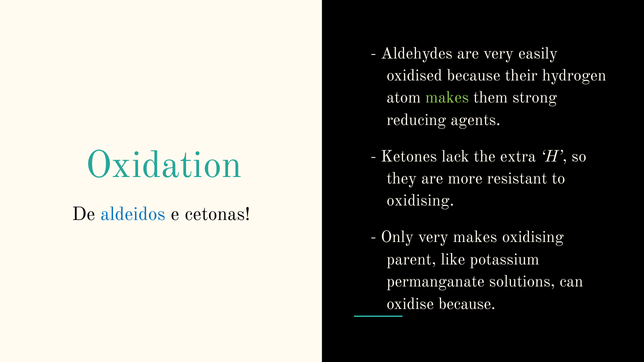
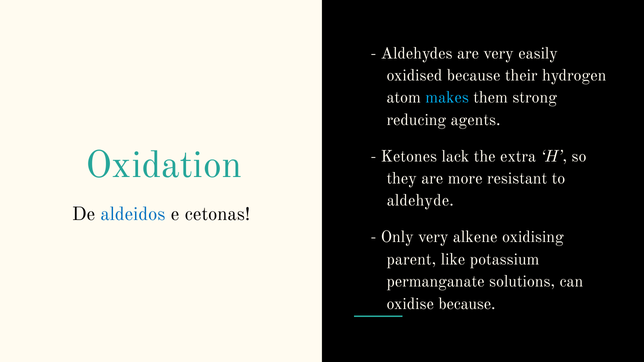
makes at (447, 98) colour: light green -> light blue
oxidising at (420, 201): oxidising -> aldehyde
very makes: makes -> alkene
